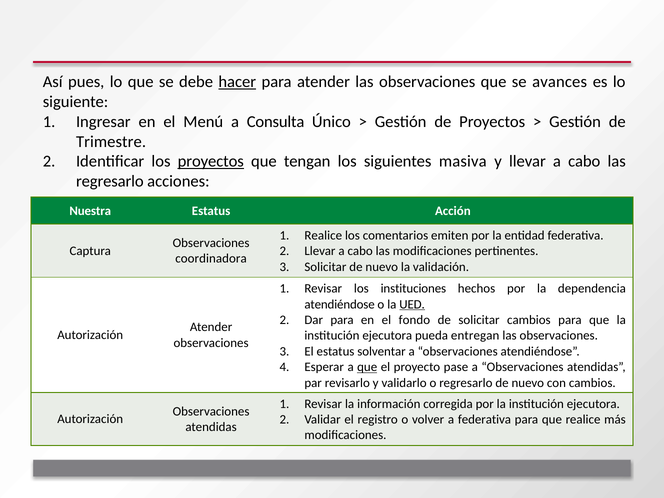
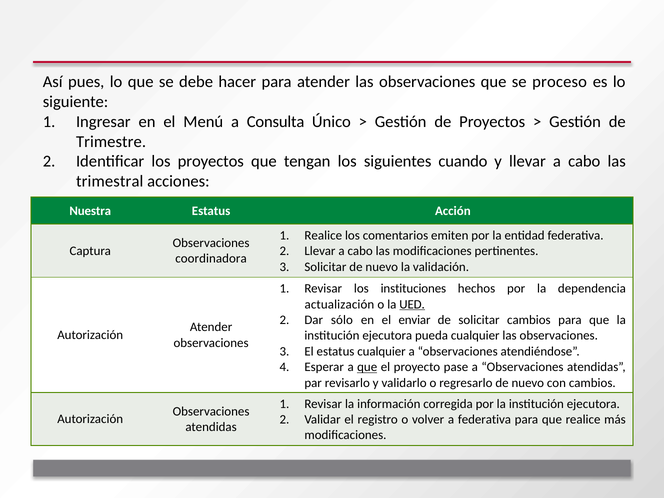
hacer underline: present -> none
avances: avances -> proceso
proyectos at (211, 161) underline: present -> none
masiva: masiva -> cuando
regresarlo at (110, 181): regresarlo -> trimestral
atendiéndose at (340, 304): atendiéndose -> actualización
Dar para: para -> sólo
fondo: fondo -> enviar
pueda entregan: entregan -> cualquier
estatus solventar: solventar -> cualquier
